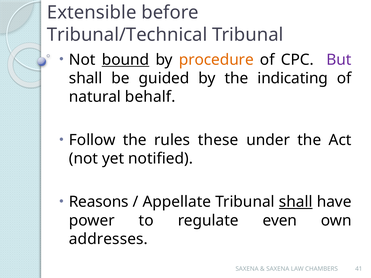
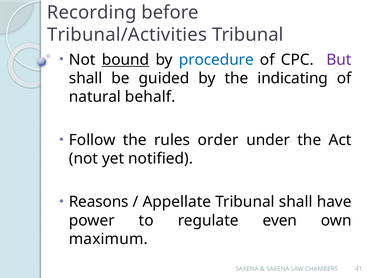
Extensible: Extensible -> Recording
Tribunal/Technical: Tribunal/Technical -> Tribunal/Activities
procedure colour: orange -> blue
these: these -> order
shall at (296, 202) underline: present -> none
addresses: addresses -> maximum
